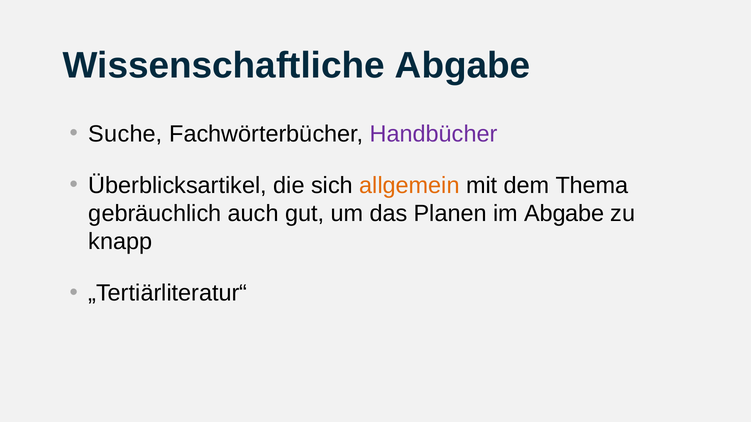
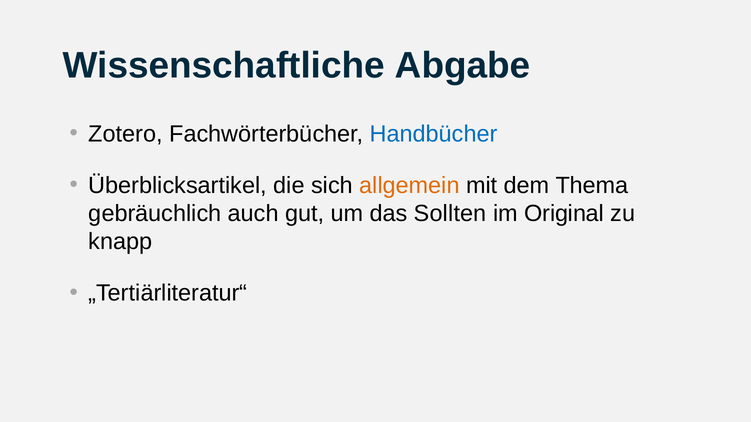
Suche: Suche -> Zotero
Handbücher colour: purple -> blue
Planen: Planen -> Sollten
im Abgabe: Abgabe -> Original
